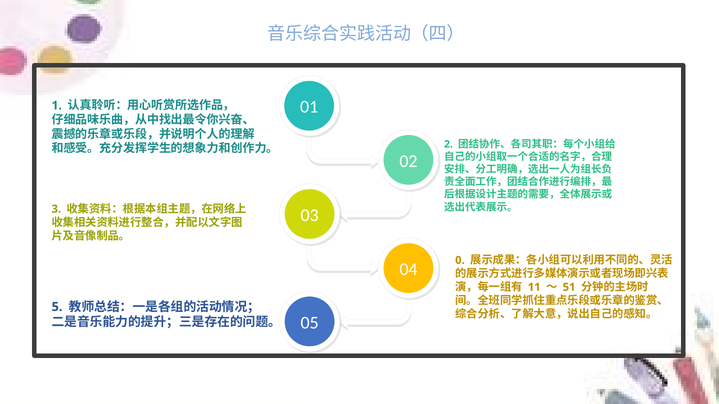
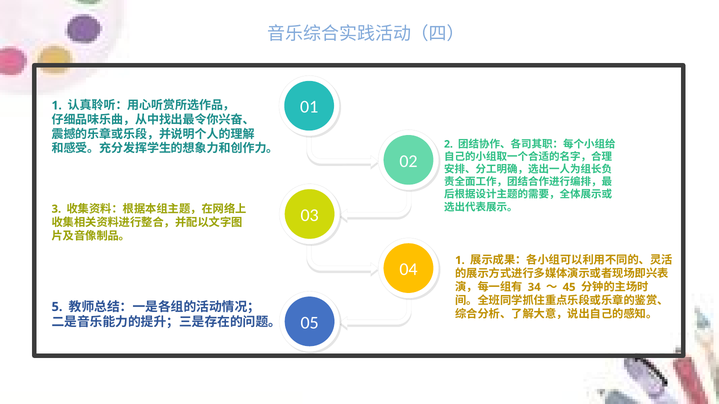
04 0: 0 -> 1
11: 11 -> 34
51: 51 -> 45
